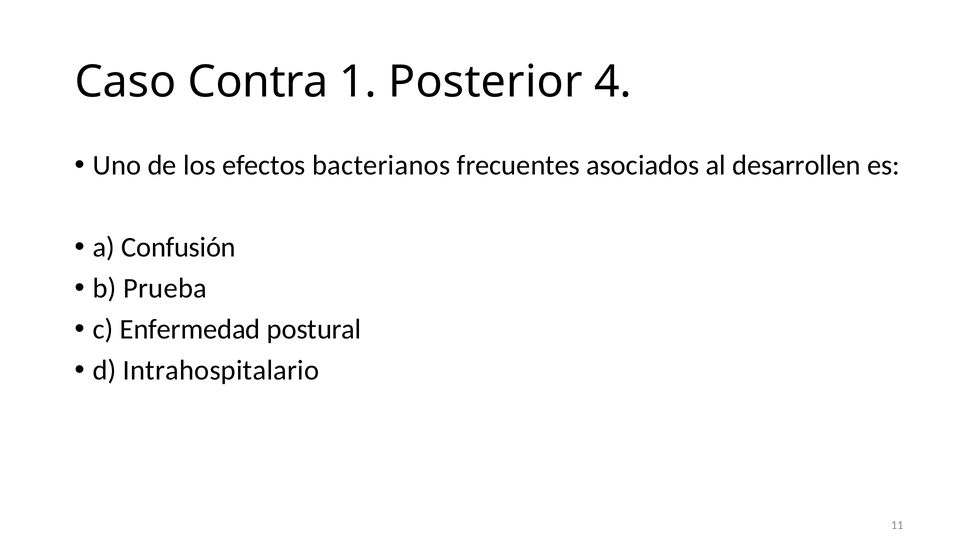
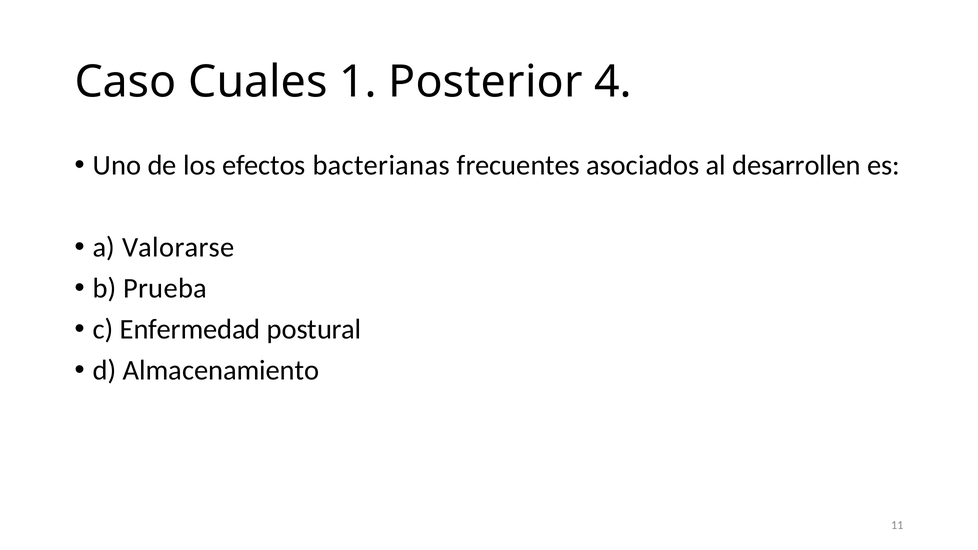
Contra: Contra -> Cuales
bacterianos: bacterianos -> bacterianas
Confusión: Confusión -> Valorarse
Intrahospitalario: Intrahospitalario -> Almacenamiento
